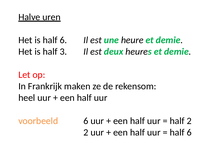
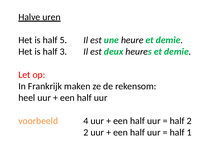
is half 6: 6 -> 5
voorbeeld 6: 6 -> 4
6 at (189, 133): 6 -> 1
